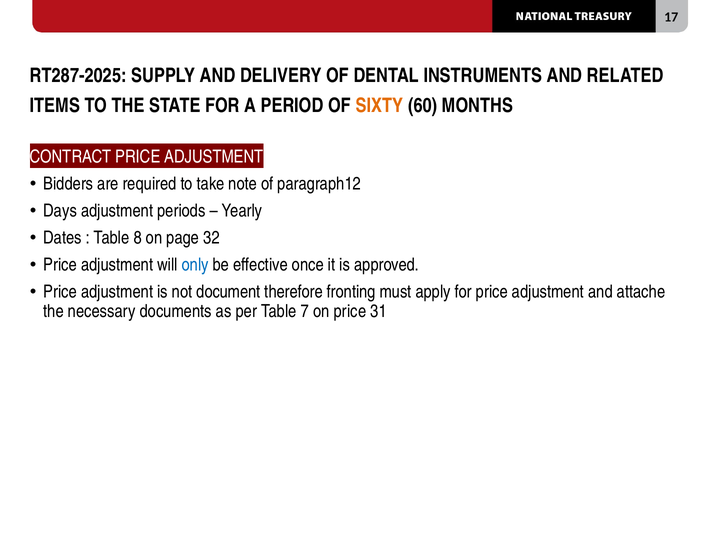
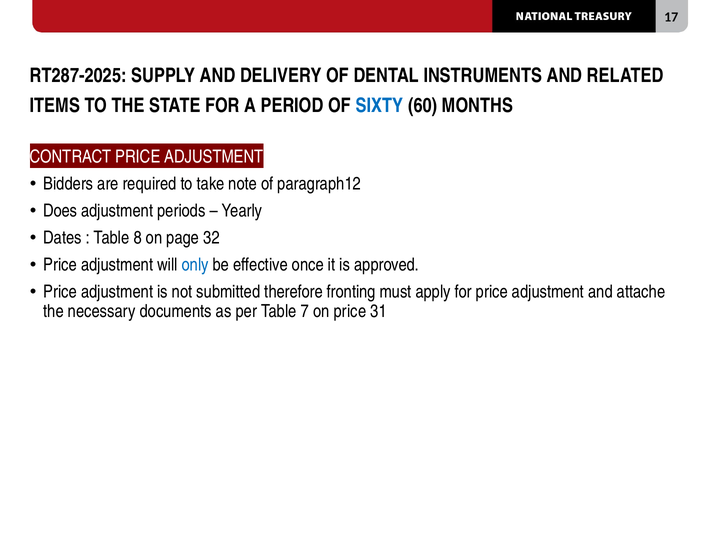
SIXTY colour: orange -> blue
Days: Days -> Does
document: document -> submitted
